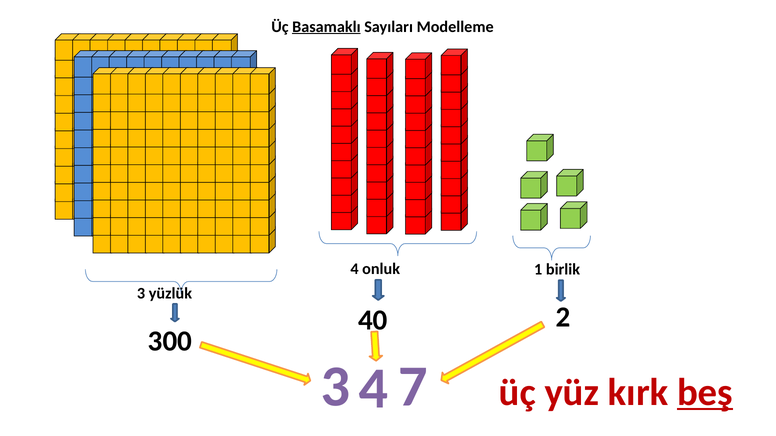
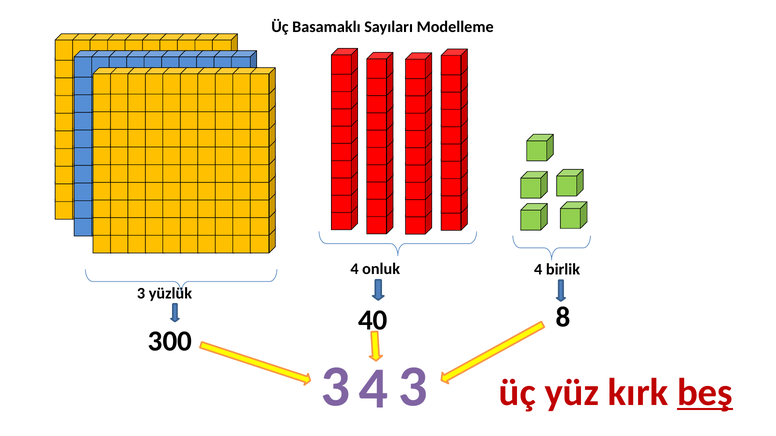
Basamaklı underline: present -> none
onluk 1: 1 -> 4
2: 2 -> 8
4 7: 7 -> 3
